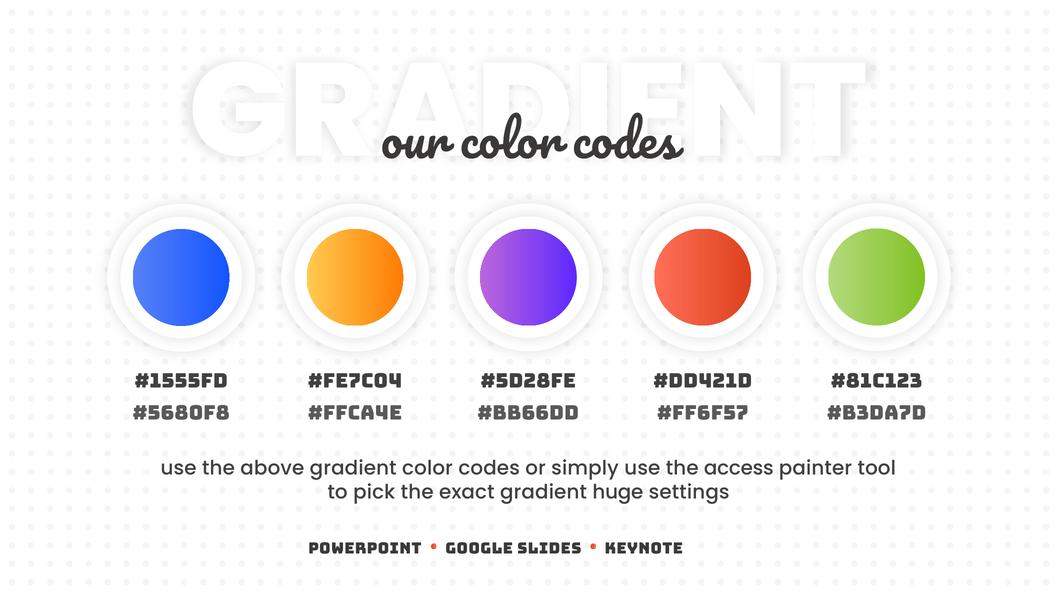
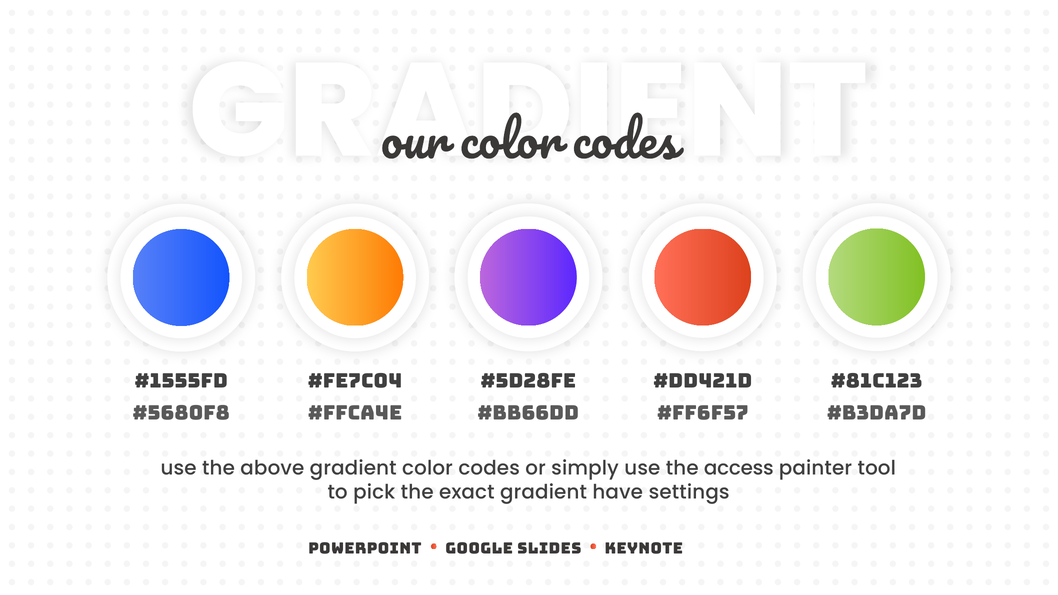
huge: huge -> have
